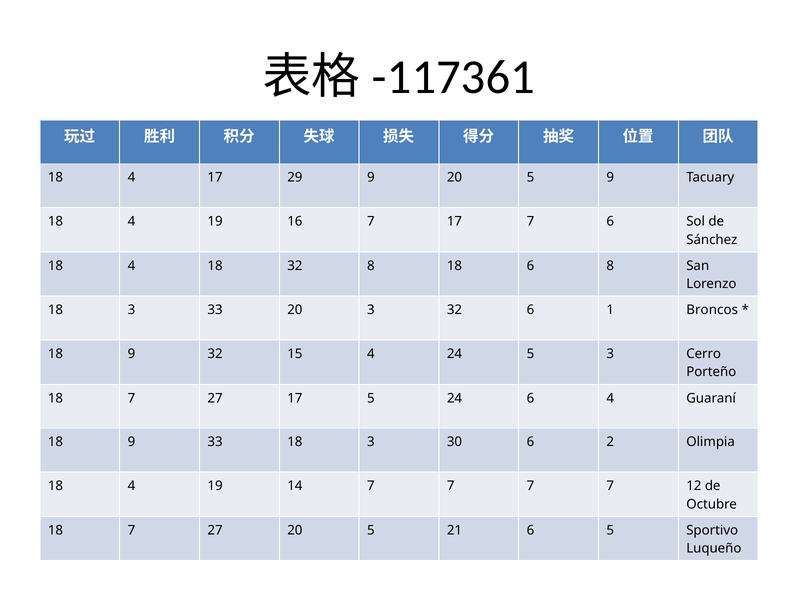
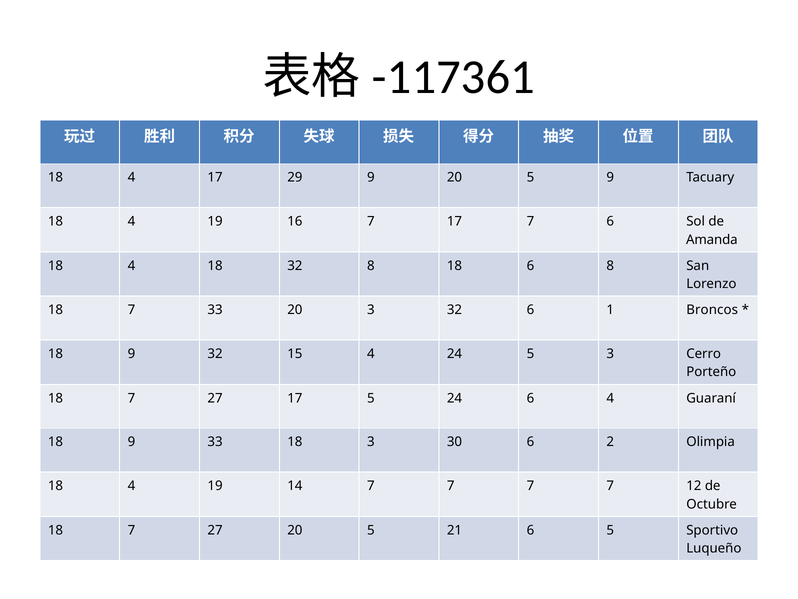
Sánchez: Sánchez -> Amanda
3 at (131, 310): 3 -> 7
